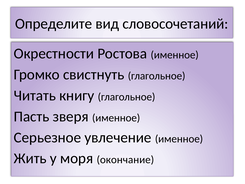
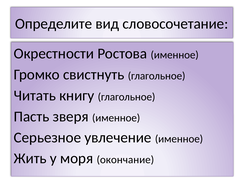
словосочетаний: словосочетаний -> словосочетание
